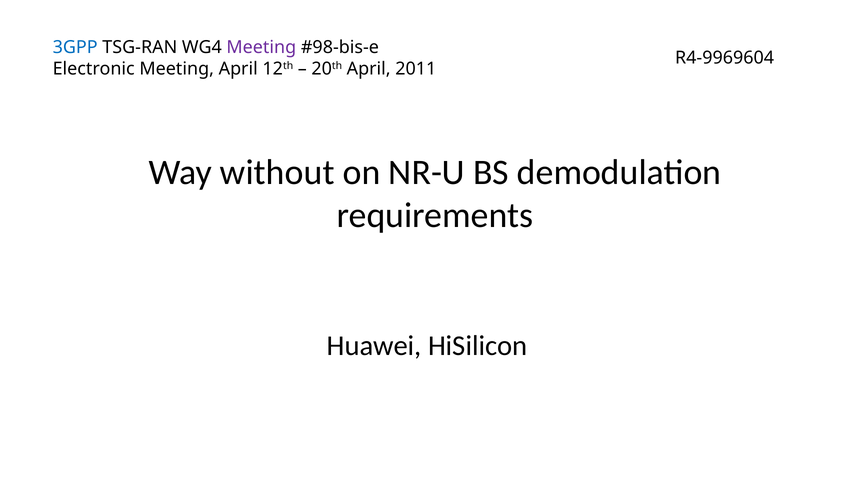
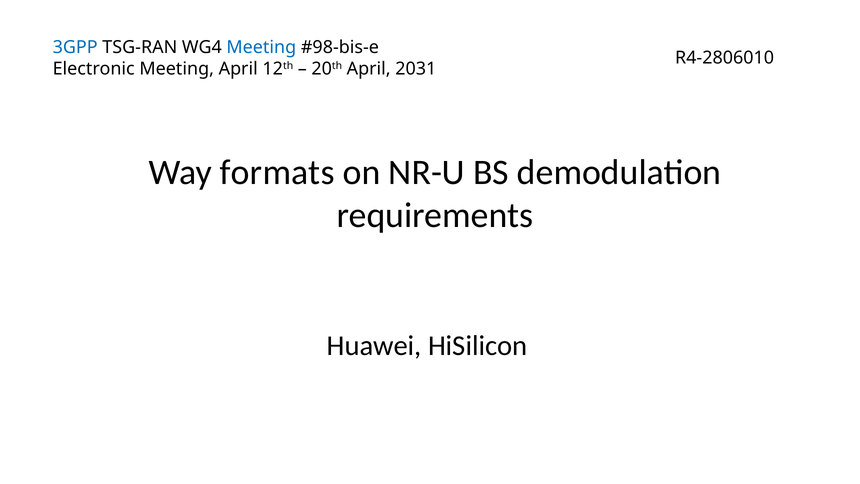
Meeting at (261, 47) colour: purple -> blue
R4-9969604: R4-9969604 -> R4-2806010
2011: 2011 -> 2031
without: without -> formats
